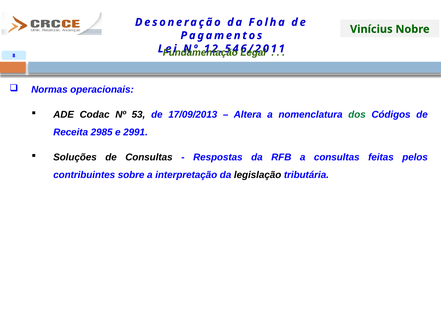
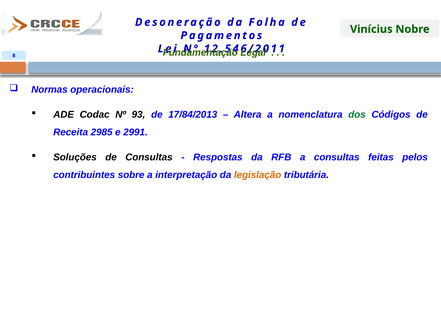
53: 53 -> 93
17/09/2013: 17/09/2013 -> 17/84/2013
legislação colour: black -> orange
